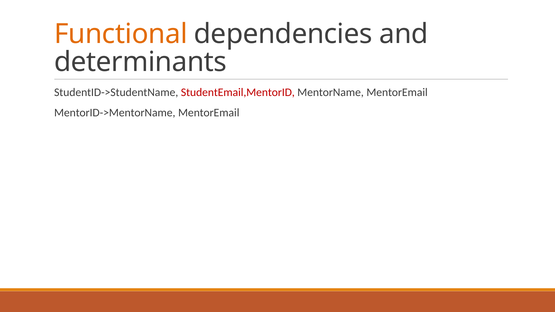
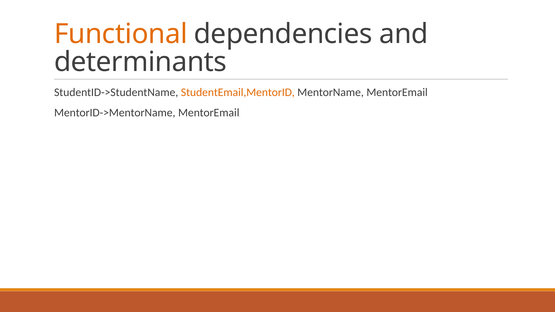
StudentEmail,MentorID colour: red -> orange
